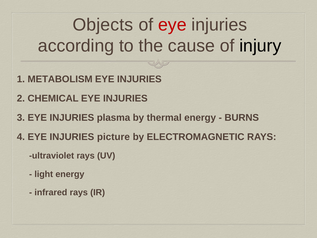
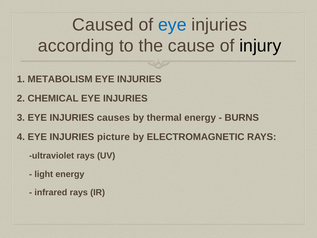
Objects: Objects -> Caused
eye at (172, 25) colour: red -> blue
plasma: plasma -> causes
